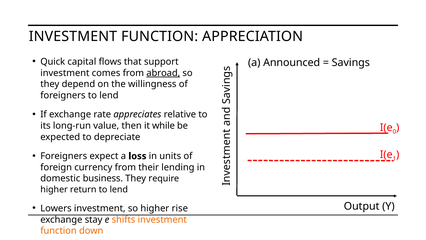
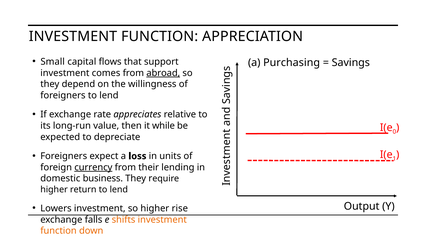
Quick: Quick -> Small
Announced: Announced -> Purchasing
currency underline: none -> present
stay: stay -> falls
